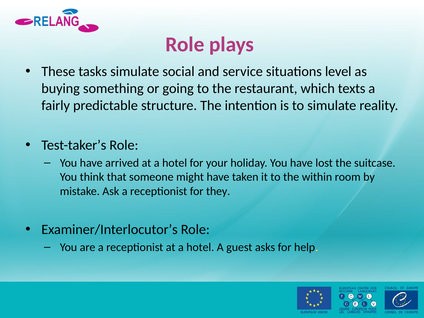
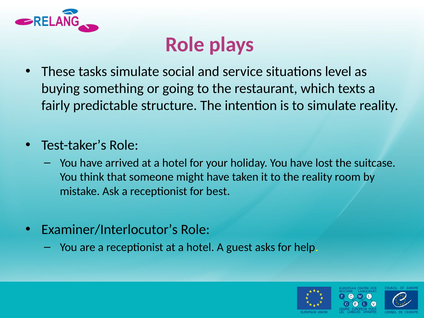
the within: within -> reality
they: they -> best
